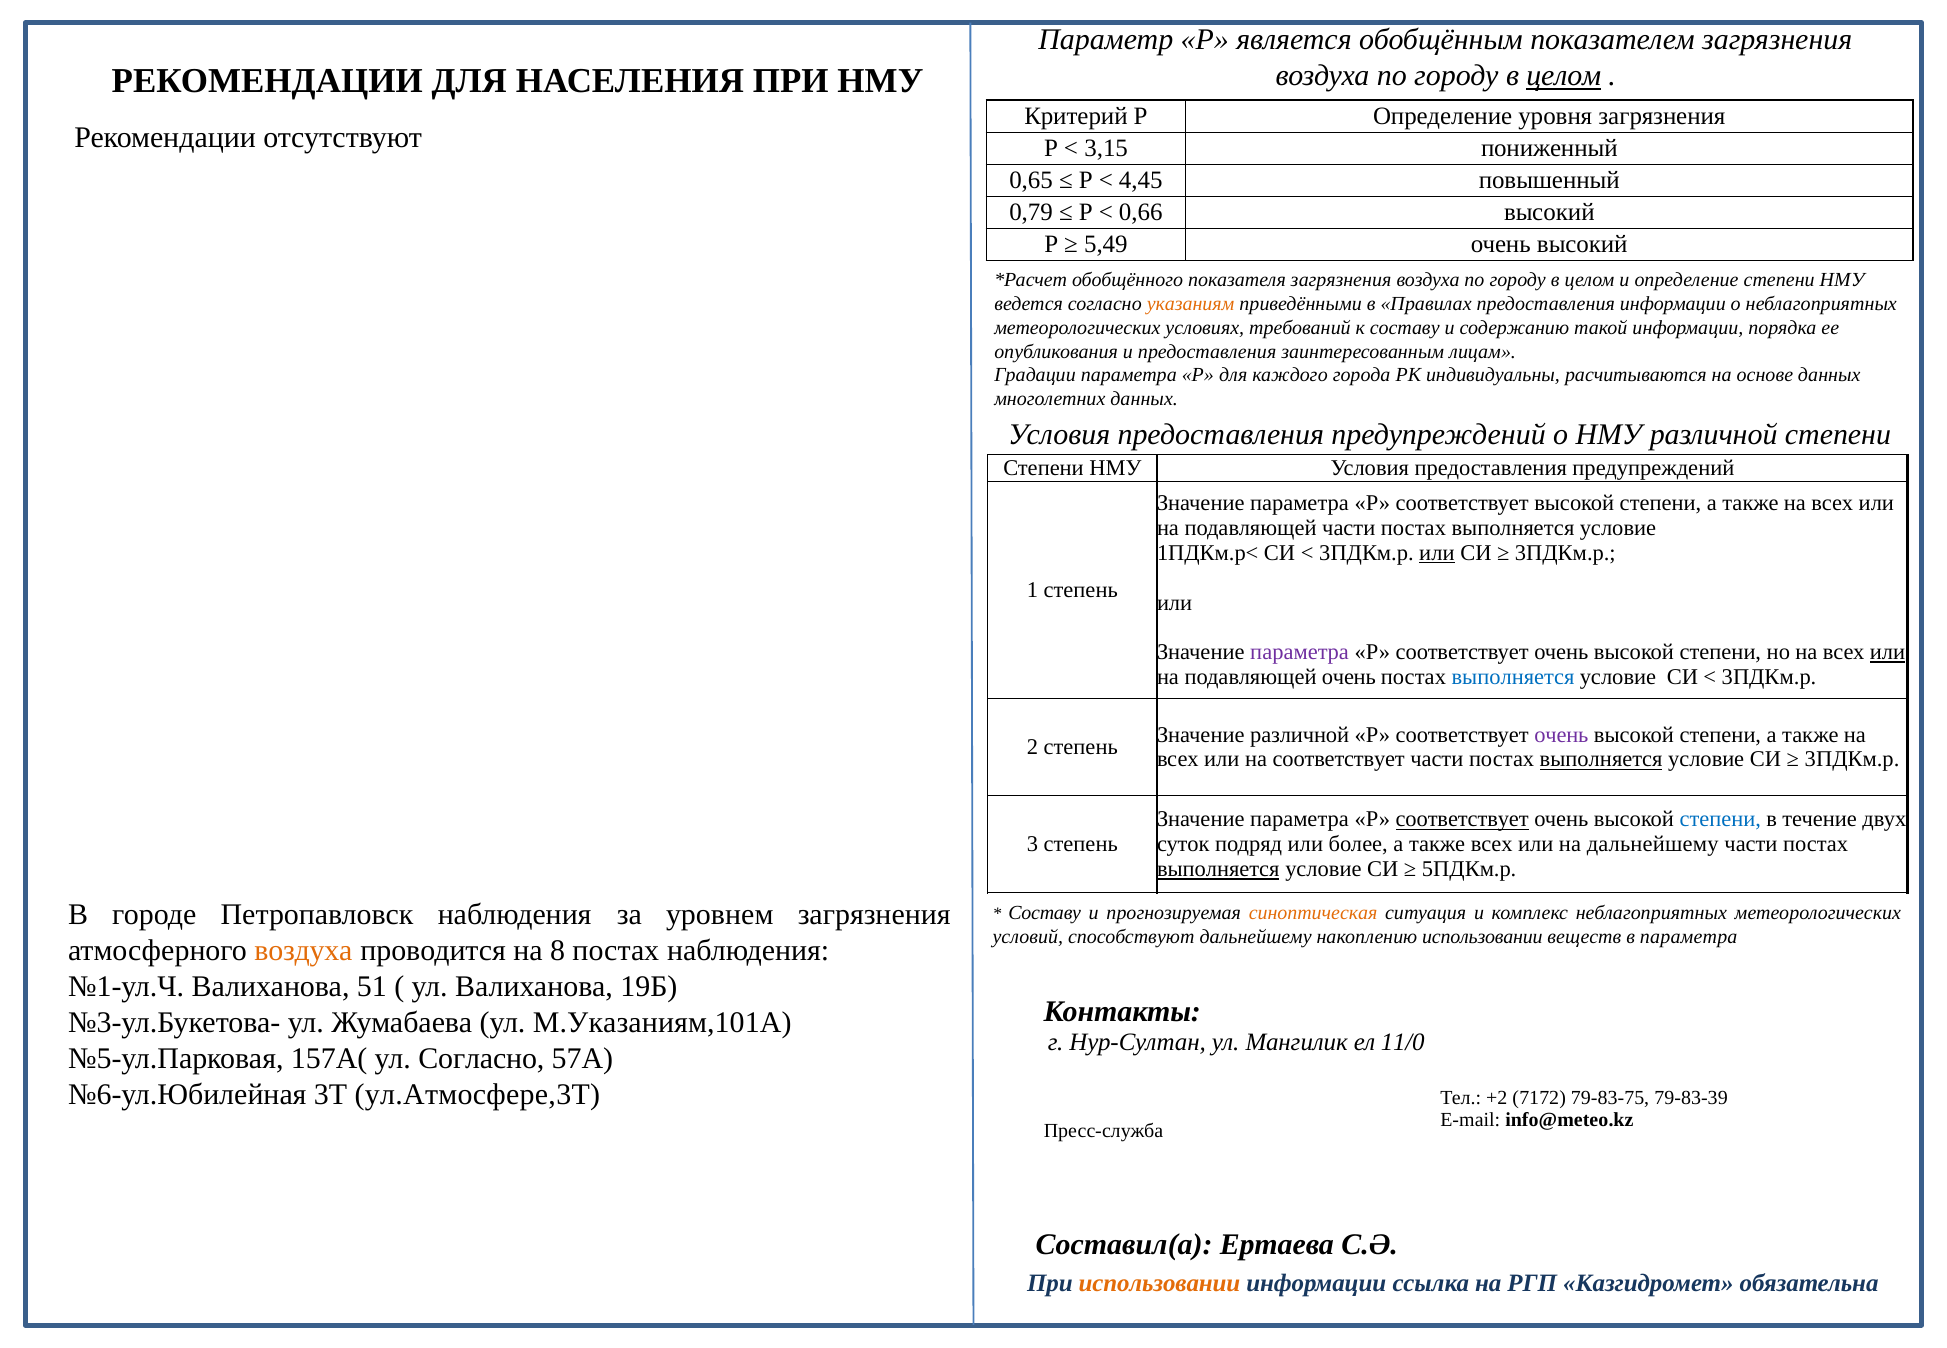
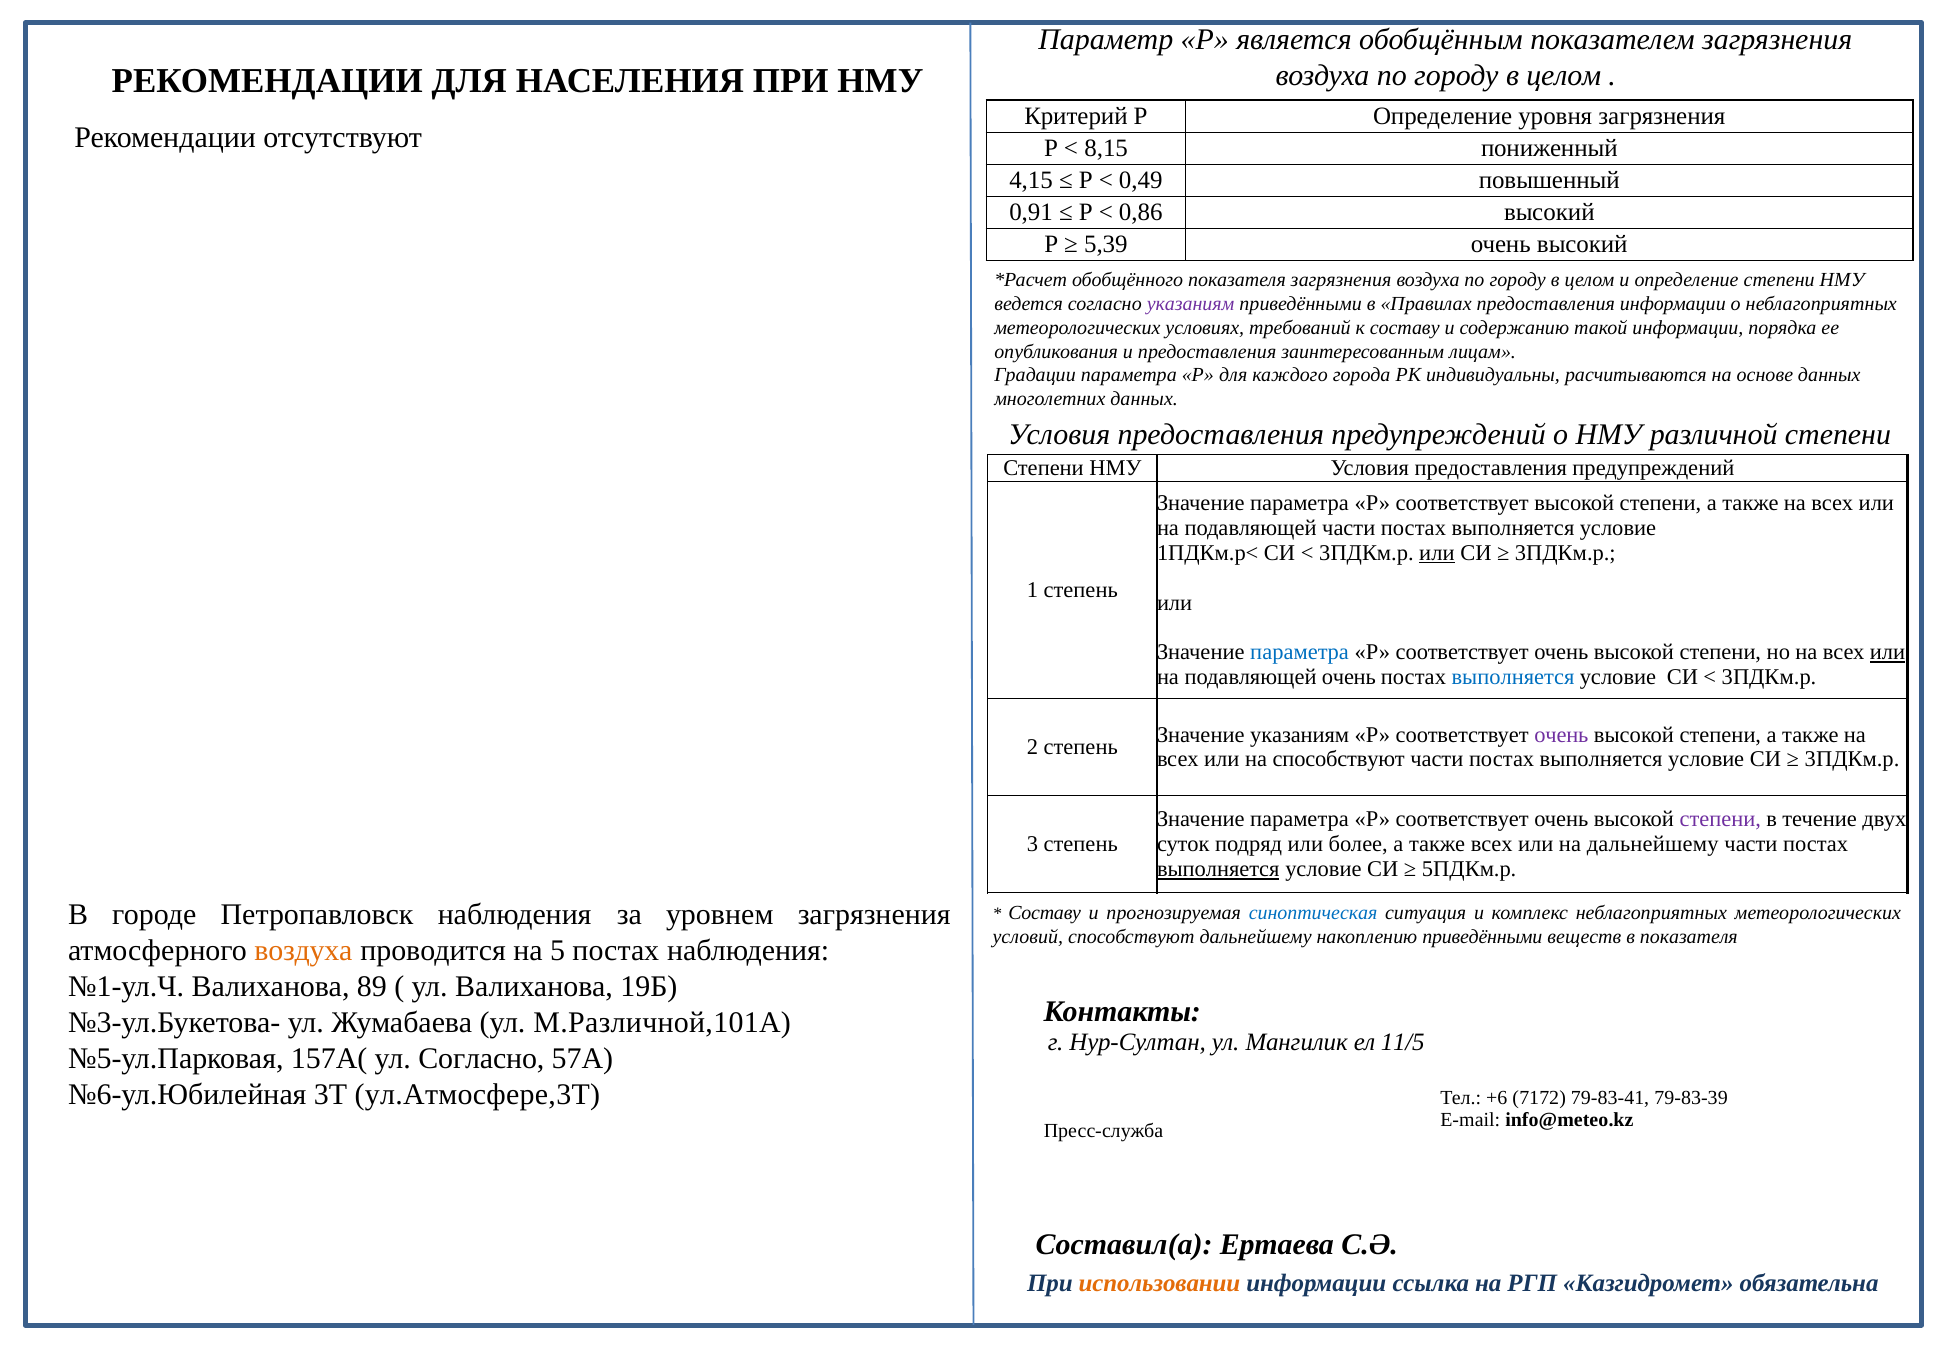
целом at (1564, 76) underline: present -> none
3,15: 3,15 -> 8,15
0,65: 0,65 -> 4,15
4,45: 4,45 -> 0,49
0,79: 0,79 -> 0,91
0,66: 0,66 -> 0,86
5,49: 5,49 -> 5,39
указаниям at (1191, 304) colour: orange -> purple
параметра at (1300, 652) colour: purple -> blue
Значение различной: различной -> указаниям
на соответствует: соответствует -> способствуют
выполняется at (1601, 760) underline: present -> none
соответствует at (1462, 820) underline: present -> none
степени at (1720, 820) colour: blue -> purple
синоптическая colour: orange -> blue
накоплению использовании: использовании -> приведёнными
в параметра: параметра -> показателя
8: 8 -> 5
51: 51 -> 89
М.Указаниям,101А: М.Указаниям,101А -> М.Различной,101А
11/0: 11/0 -> 11/5
+2: +2 -> +6
79-83-75: 79-83-75 -> 79-83-41
